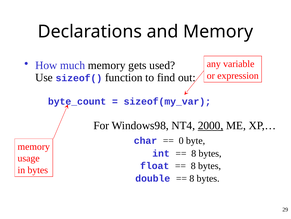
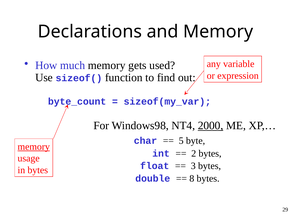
0: 0 -> 5
memory at (34, 146) underline: none -> present
8 at (194, 153): 8 -> 2
8 at (193, 165): 8 -> 3
